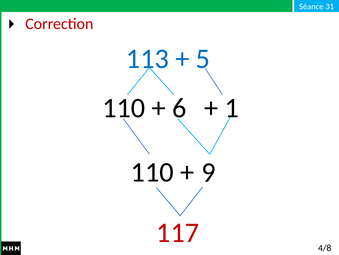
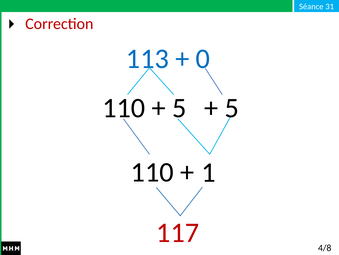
5: 5 -> 0
6 at (179, 108): 6 -> 5
1 at (232, 108): 1 -> 5
9: 9 -> 1
